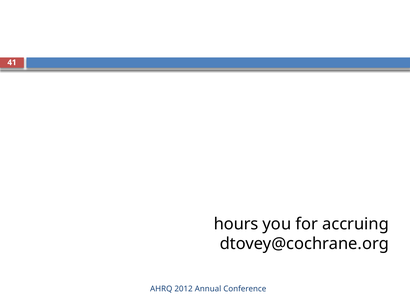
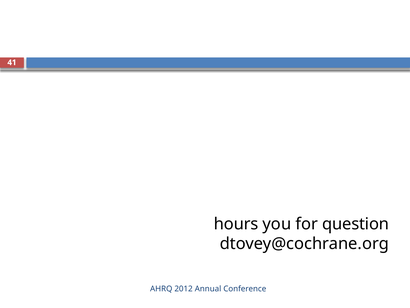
accruing: accruing -> question
